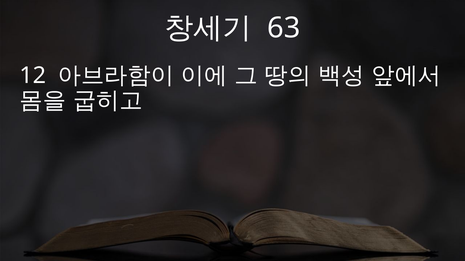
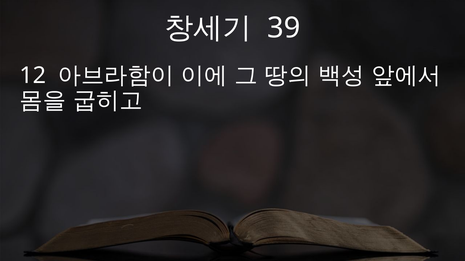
63: 63 -> 39
